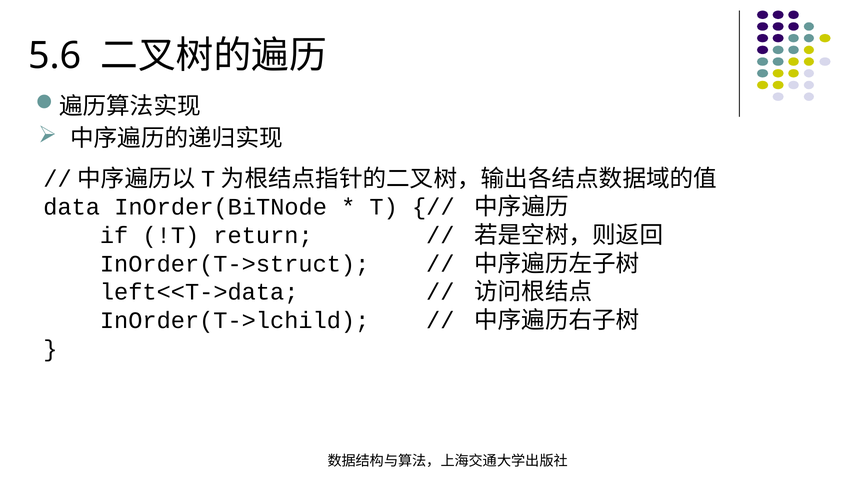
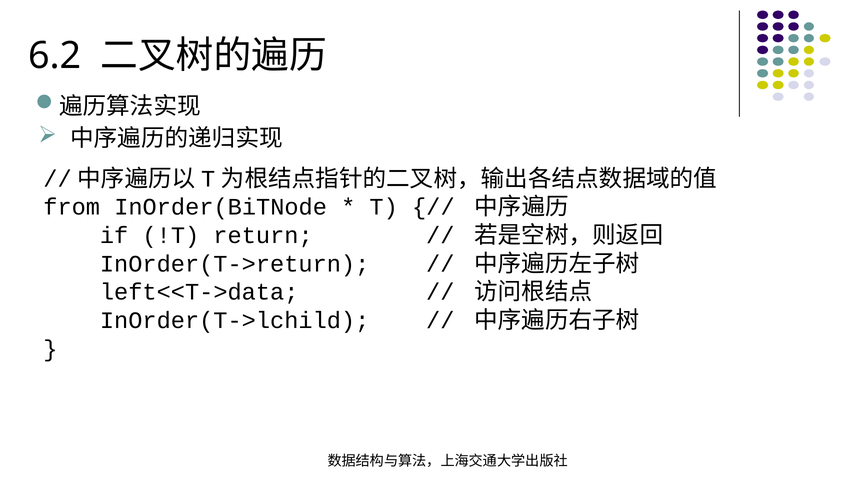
5.6: 5.6 -> 6.2
data: data -> from
InOrder(T->struct: InOrder(T->struct -> InOrder(T->return
